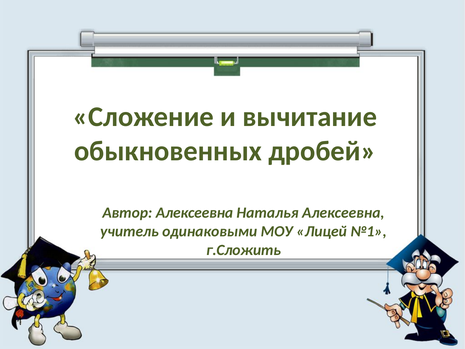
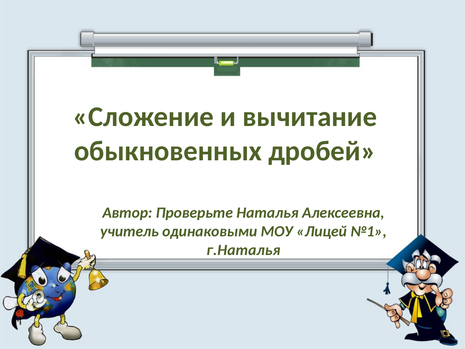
Автор Алексеевна: Алексеевна -> Проверьте
г.Сложить: г.Сложить -> г.Наталья
